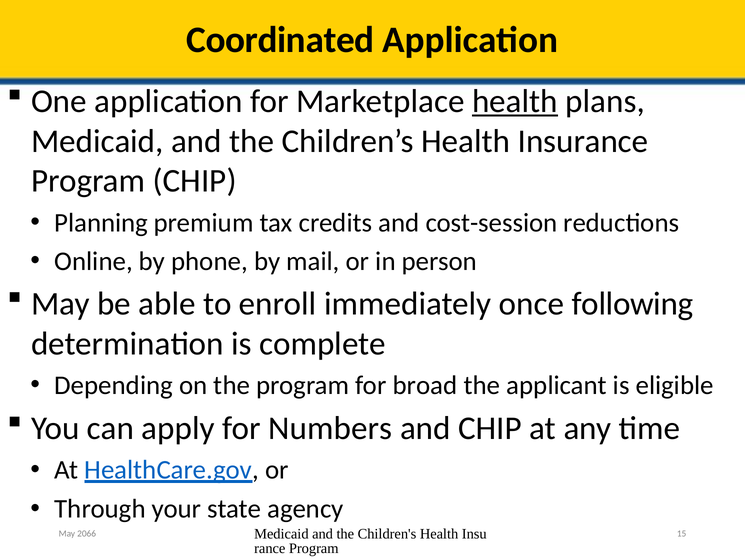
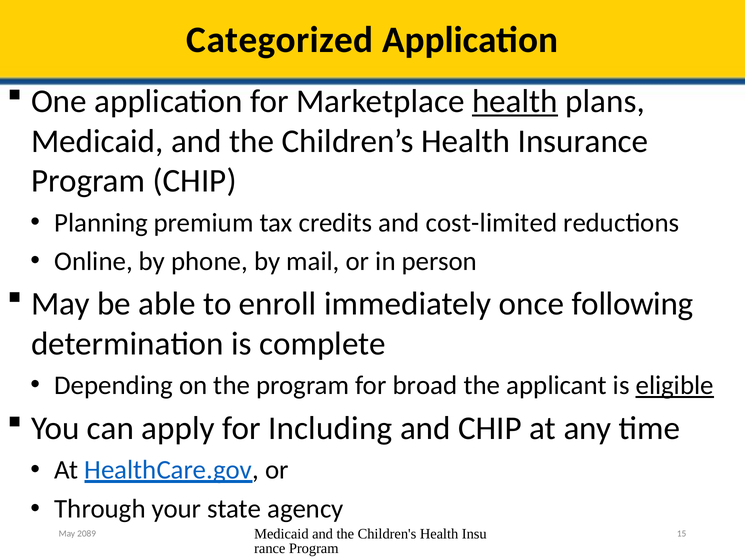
Coordinated: Coordinated -> Categorized
cost-session: cost-session -> cost-limited
eligible underline: none -> present
Numbers: Numbers -> Including
2066: 2066 -> 2089
